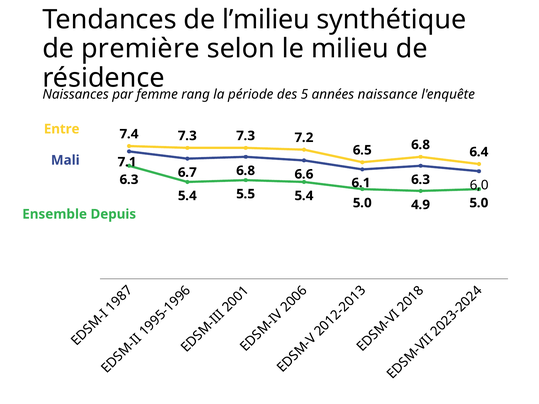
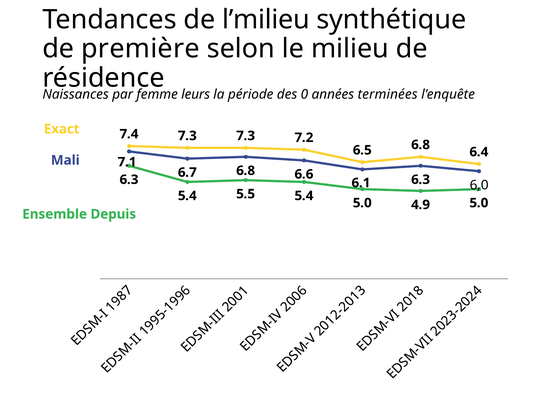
rang: rang -> leurs
5: 5 -> 0
naissance: naissance -> terminées
Entre: Entre -> Exact
